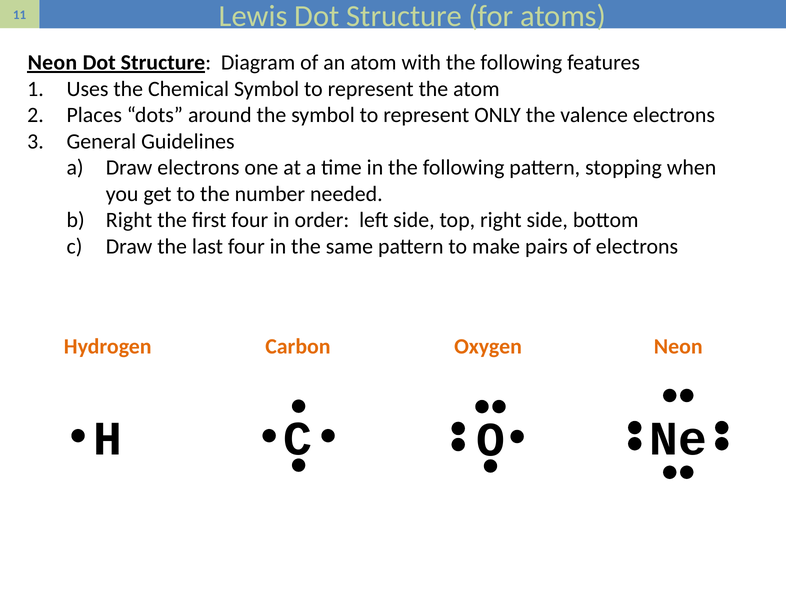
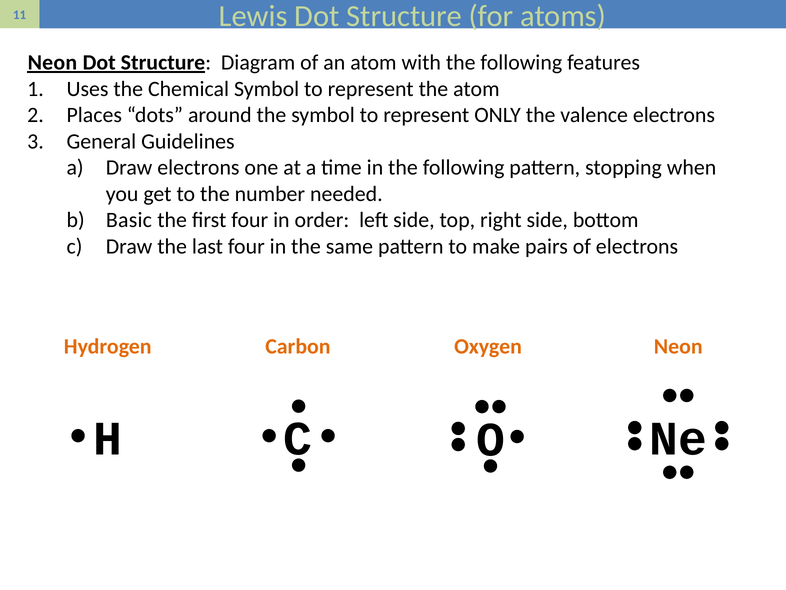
Right at (129, 220): Right -> Basic
